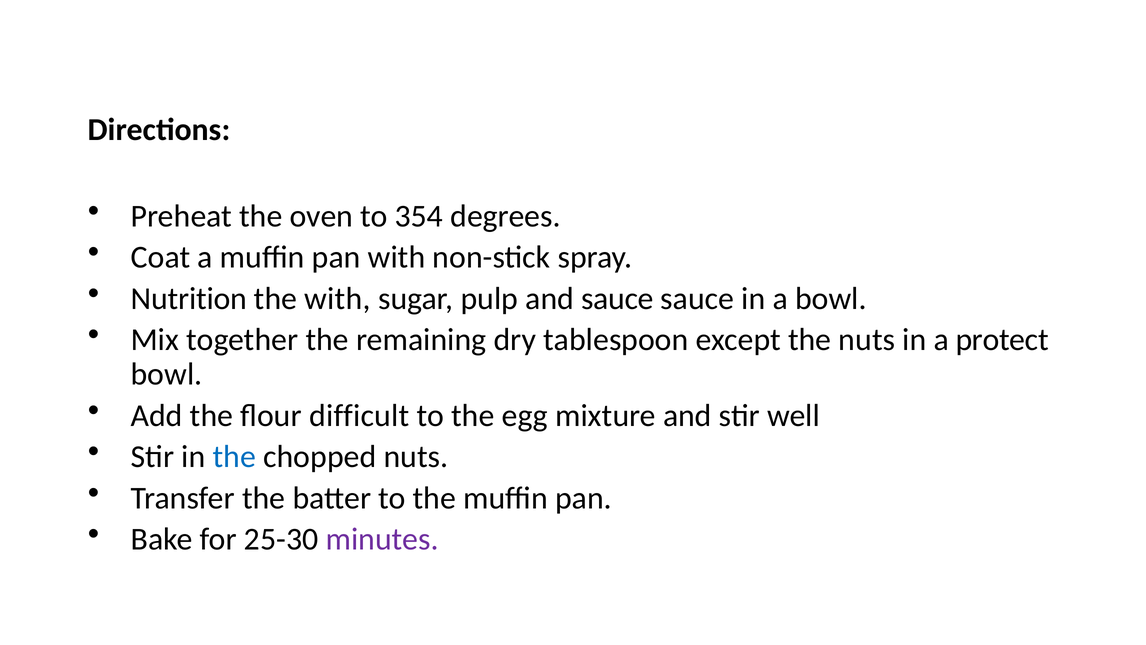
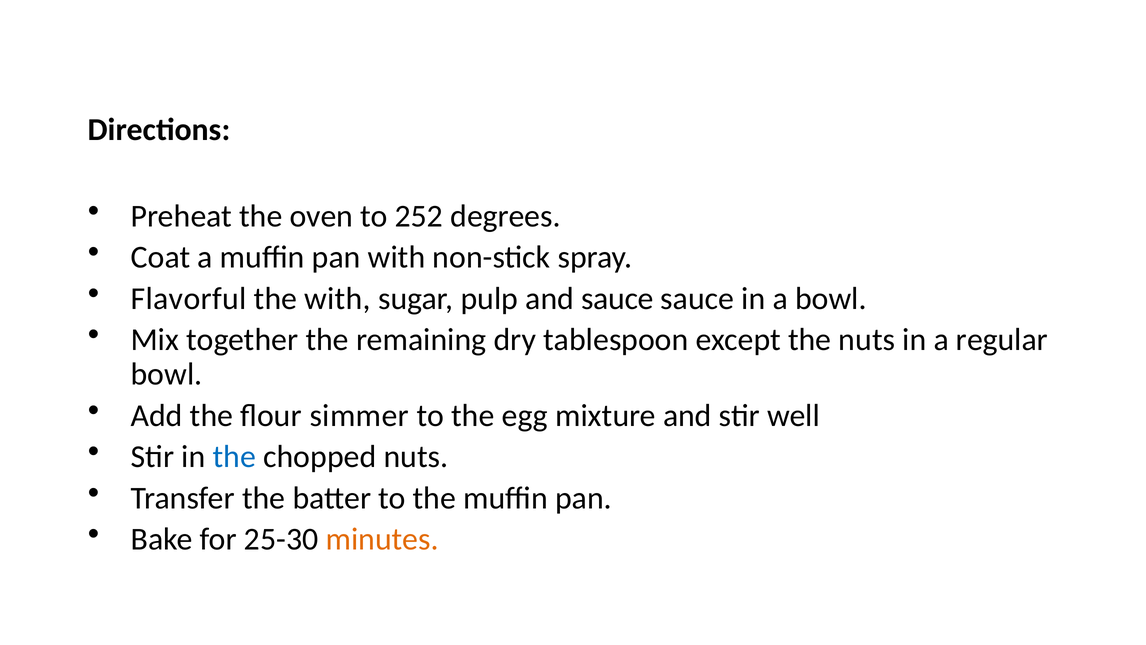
354: 354 -> 252
Nutrition: Nutrition -> Flavorful
protect: protect -> regular
difficult: difficult -> simmer
minutes colour: purple -> orange
